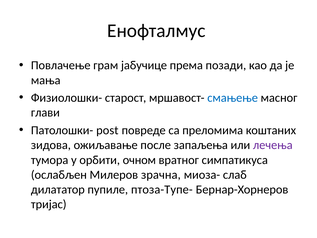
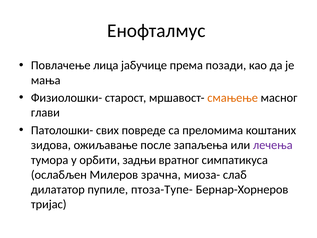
грам: грам -> лица
смањење colour: blue -> orange
post: post -> свих
очном: очном -> задњи
